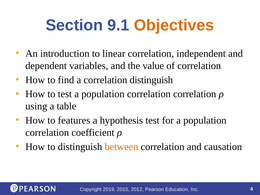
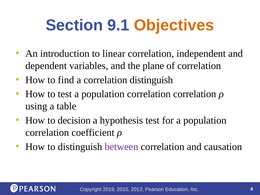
value: value -> plane
features: features -> decision
between colour: orange -> purple
